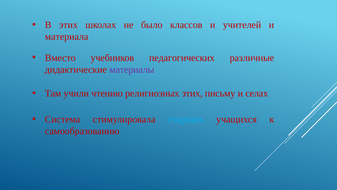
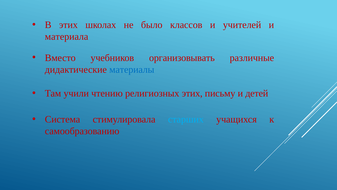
педагогических: педагогических -> организовывать
материалы colour: purple -> blue
селах: селах -> детей
